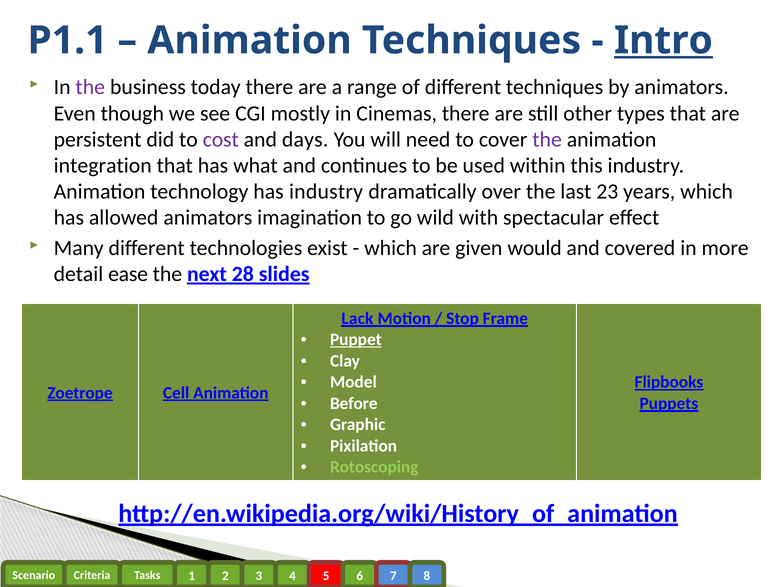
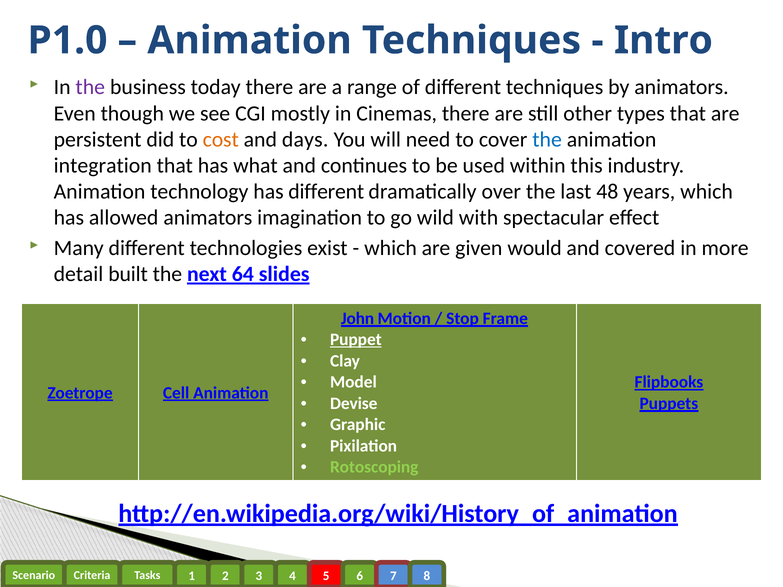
P1.1: P1.1 -> P1.0
Intro underline: present -> none
cost colour: purple -> orange
the at (547, 139) colour: purple -> blue
has industry: industry -> different
23: 23 -> 48
ease: ease -> built
28: 28 -> 64
Lack: Lack -> John
Before: Before -> Devise
